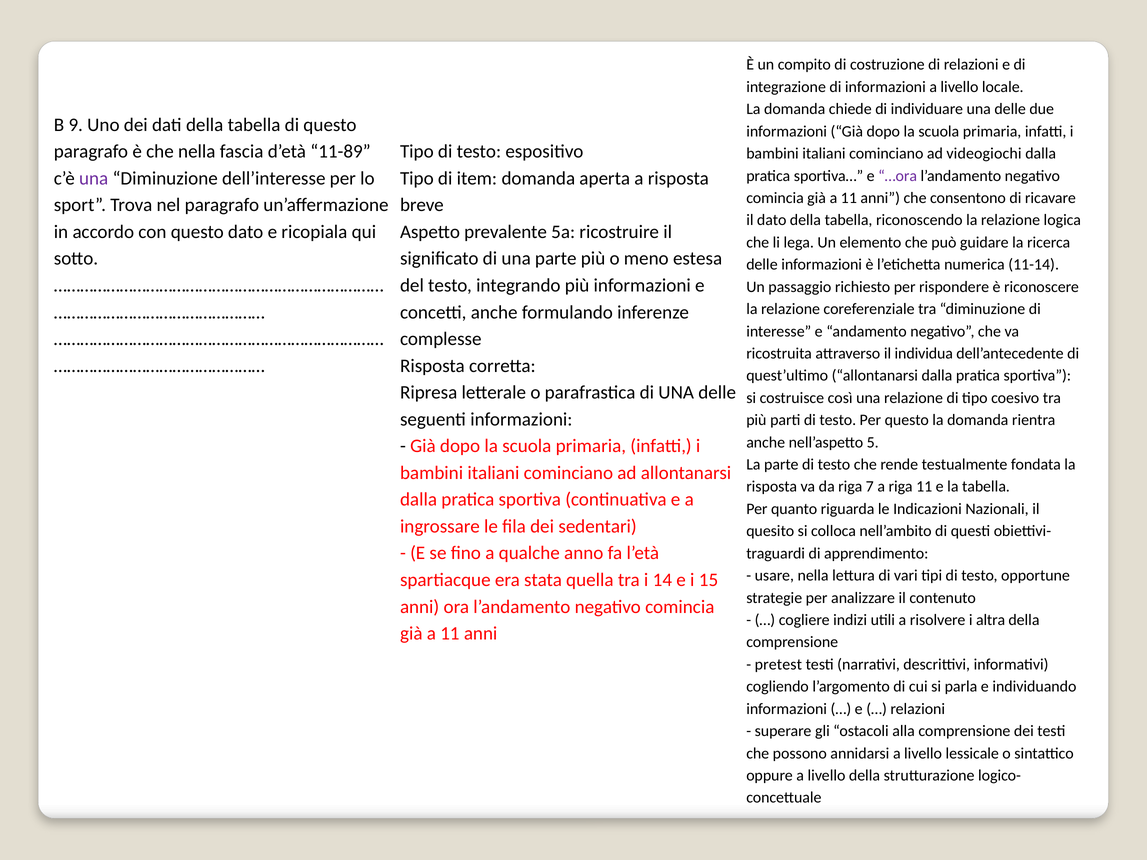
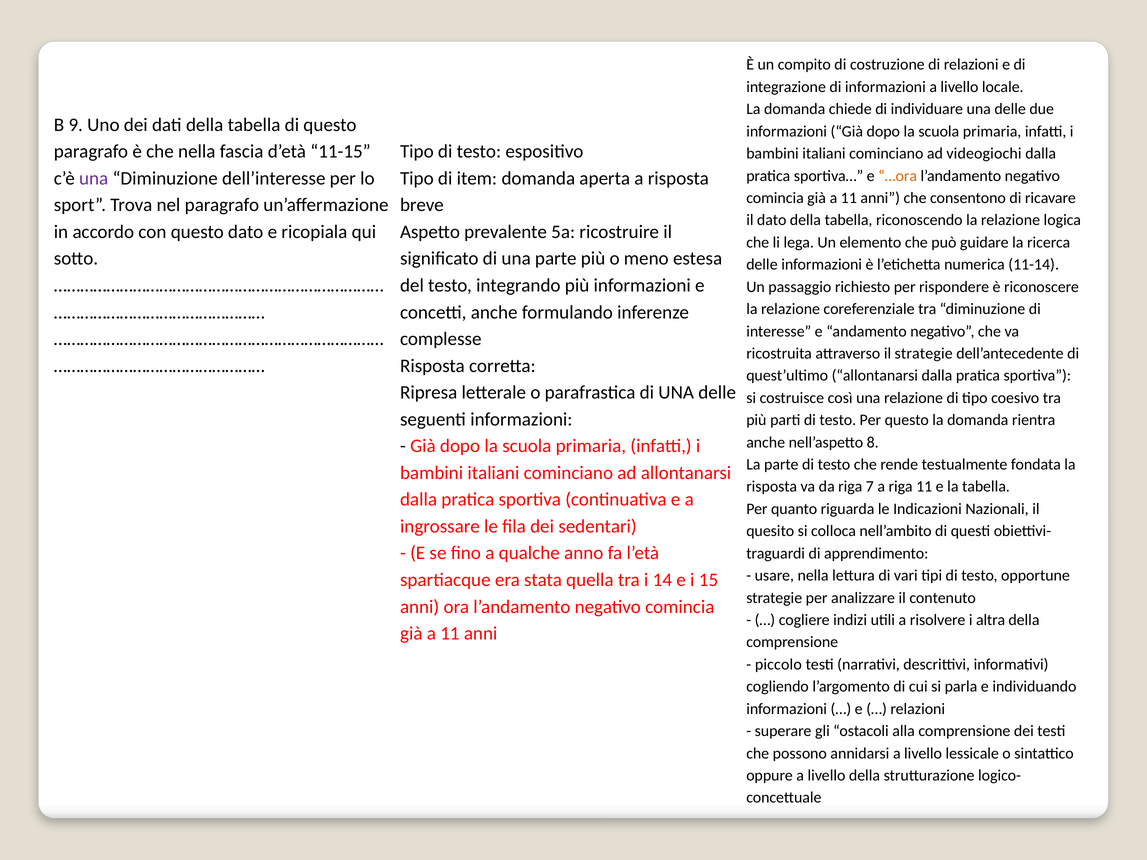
11-89: 11-89 -> 11-15
…ora colour: purple -> orange
il individua: individua -> strategie
5: 5 -> 8
pretest: pretest -> piccolo
